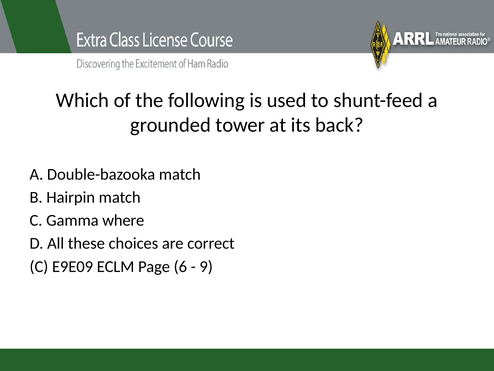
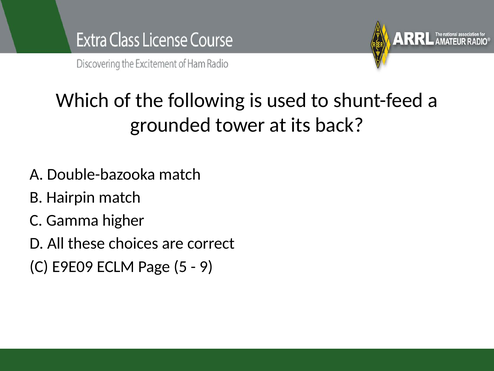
where: where -> higher
6: 6 -> 5
